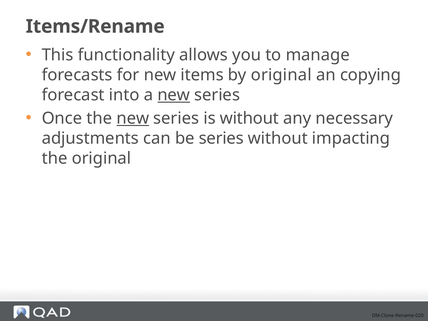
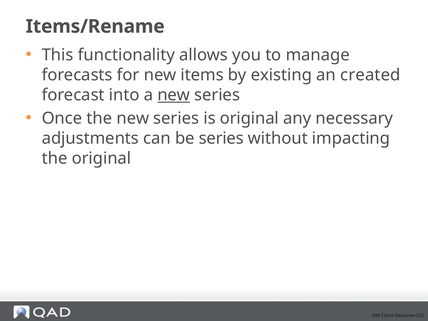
by original: original -> existing
copying: copying -> created
new at (133, 118) underline: present -> none
is without: without -> original
